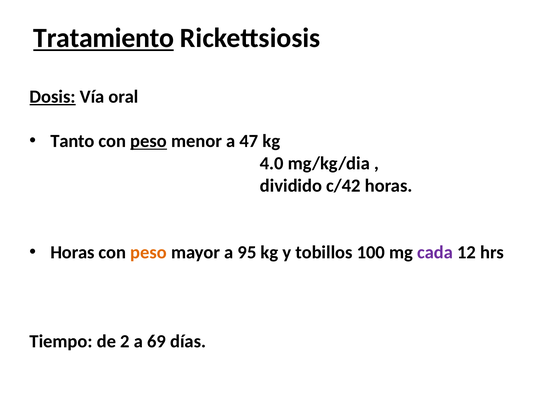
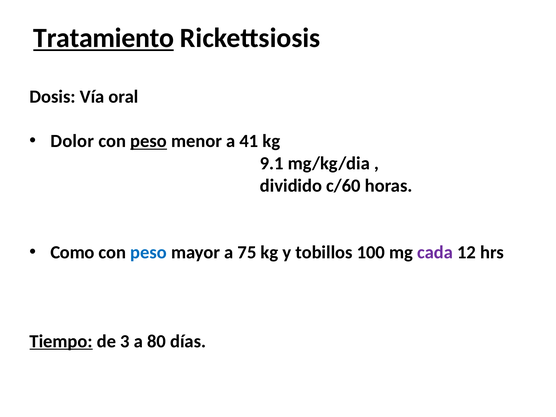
Dosis underline: present -> none
Tanto: Tanto -> Dolor
47: 47 -> 41
4.0: 4.0 -> 9.1
c/42: c/42 -> c/60
Horas at (72, 252): Horas -> Como
peso at (149, 252) colour: orange -> blue
95: 95 -> 75
Tiempo underline: none -> present
2: 2 -> 3
69: 69 -> 80
